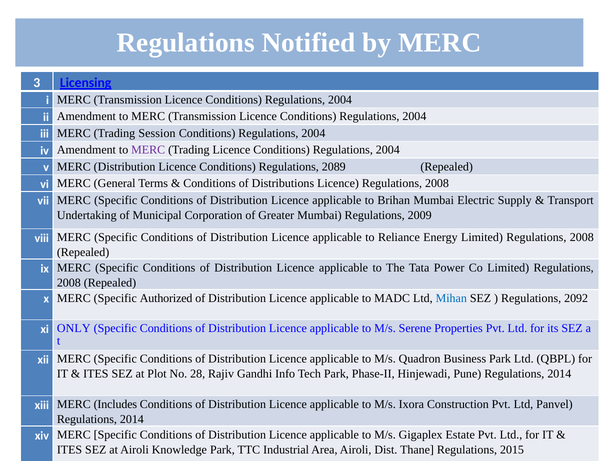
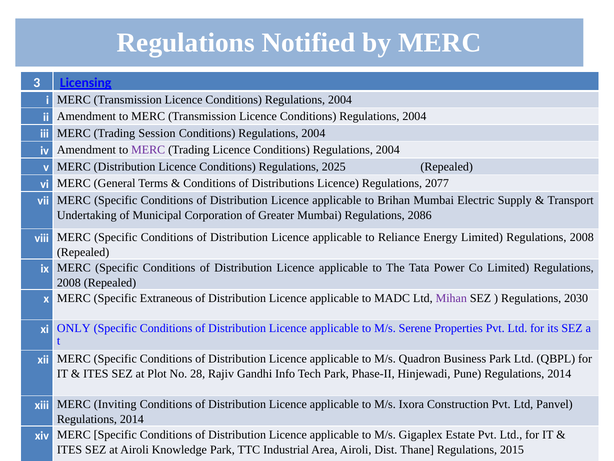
2089: 2089 -> 2025
Licence Regulations 2008: 2008 -> 2077
2009: 2009 -> 2086
Authorized: Authorized -> Extraneous
Mihan colour: blue -> purple
2092: 2092 -> 2030
Includes: Includes -> Inviting
